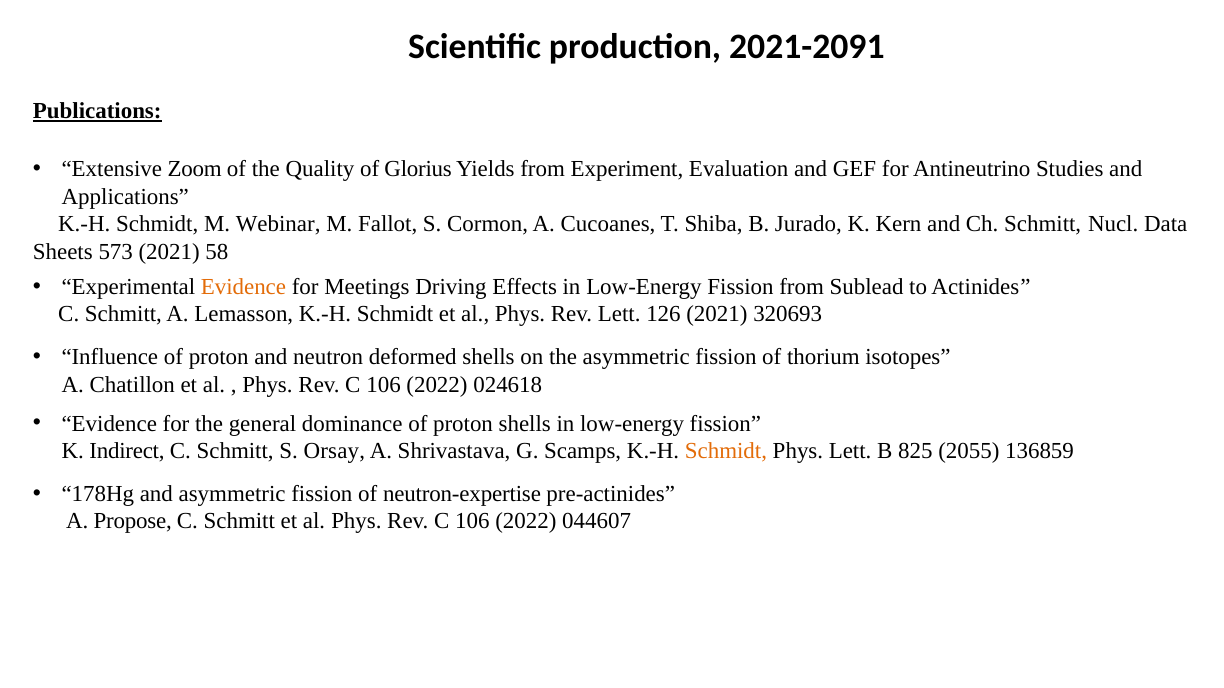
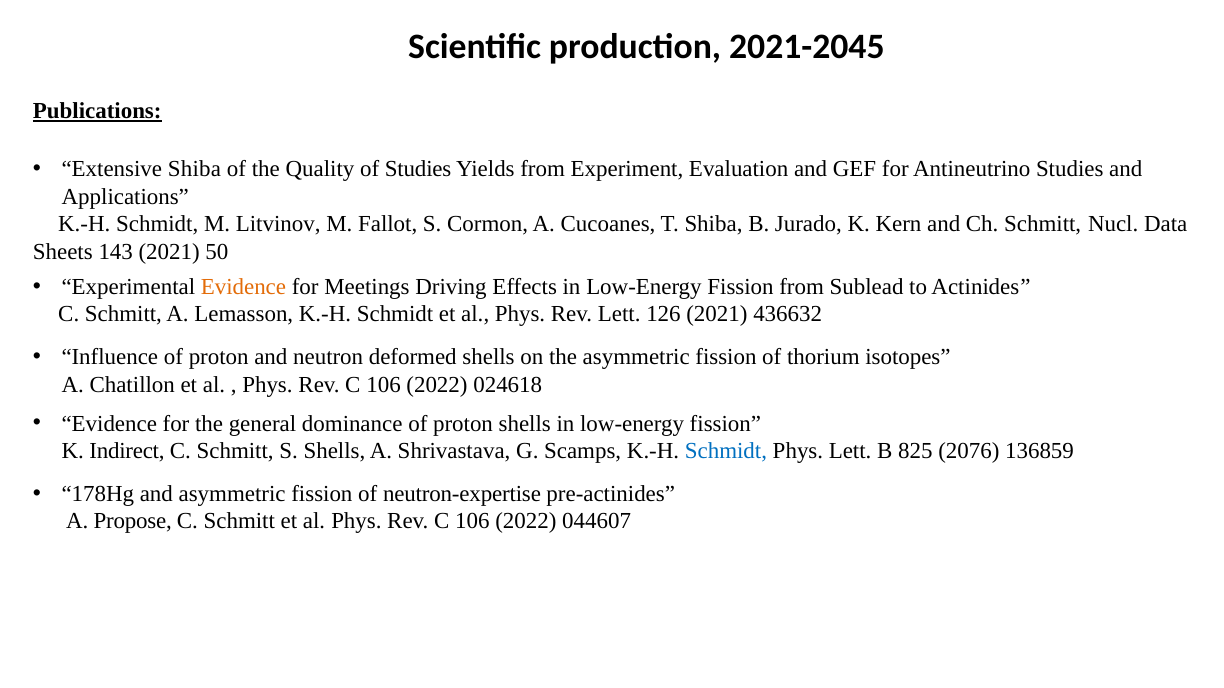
2021-2091: 2021-2091 -> 2021-2045
Extensive Zoom: Zoom -> Shiba
of Glorius: Glorius -> Studies
Webinar: Webinar -> Litvinov
573: 573 -> 143
58: 58 -> 50
320693: 320693 -> 436632
S Orsay: Orsay -> Shells
Schmidt at (726, 451) colour: orange -> blue
2055: 2055 -> 2076
